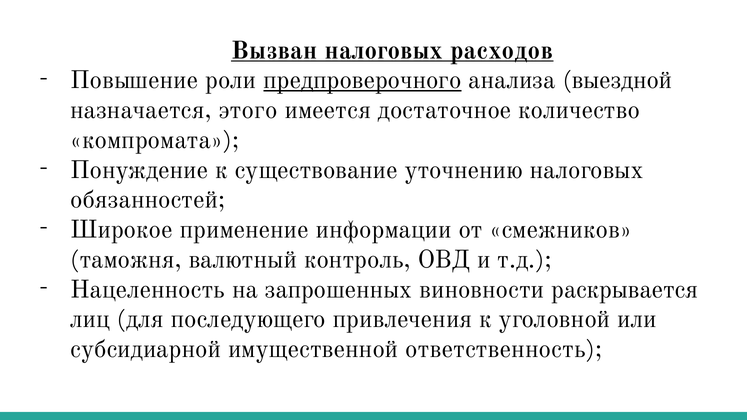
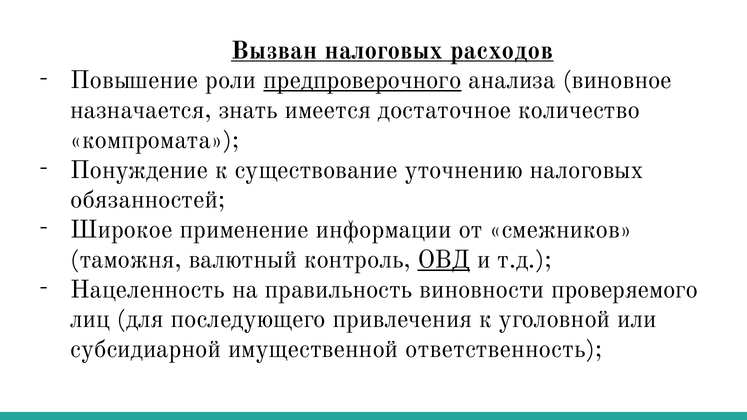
выездной: выездной -> виновное
этого: этого -> знать
ОВД underline: none -> present
запрошенных: запрошенных -> правильность
раскрывается: раскрывается -> проверяемого
